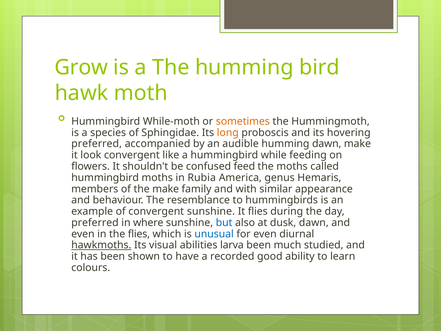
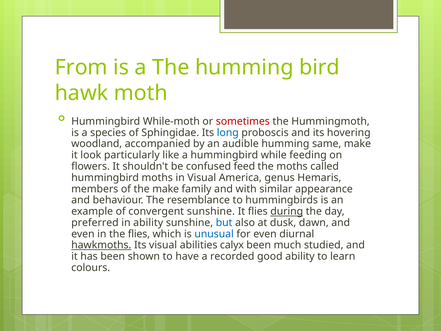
Grow: Grow -> From
sometimes colour: orange -> red
long colour: orange -> blue
preferred at (97, 144): preferred -> woodland
humming dawn: dawn -> same
look convergent: convergent -> particularly
in Rubia: Rubia -> Visual
during underline: none -> present
in where: where -> ability
larva: larva -> calyx
